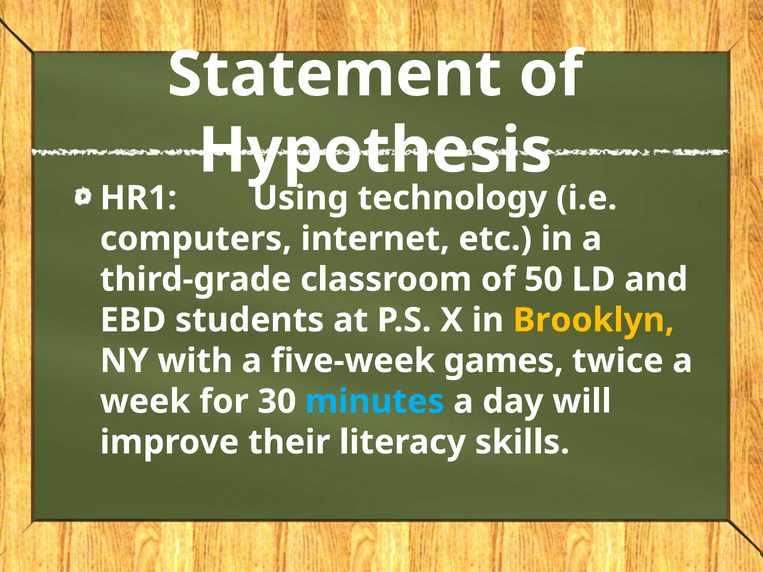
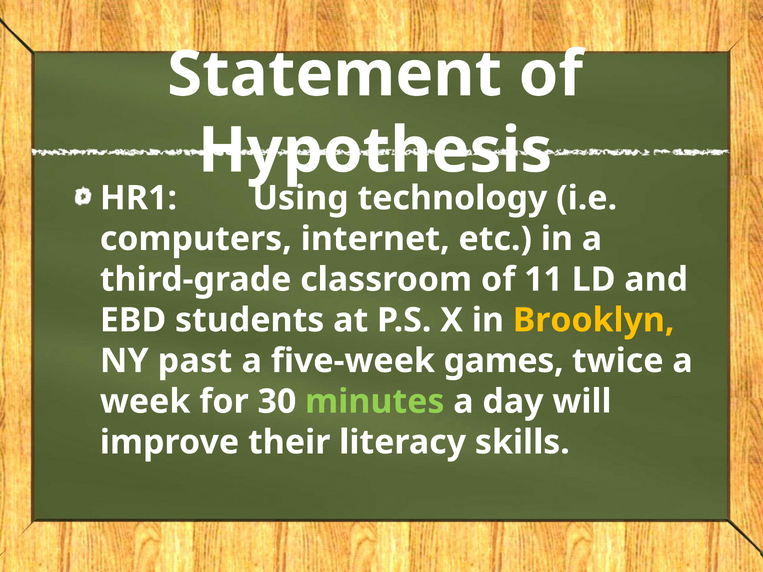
50: 50 -> 11
with: with -> past
minutes colour: light blue -> light green
